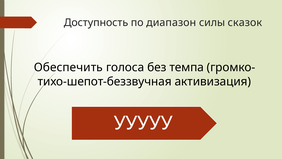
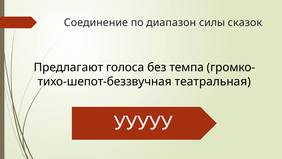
Доступность: Доступность -> Соединение
Обеспечить: Обеспечить -> Предлагают
активизация: активизация -> театральная
